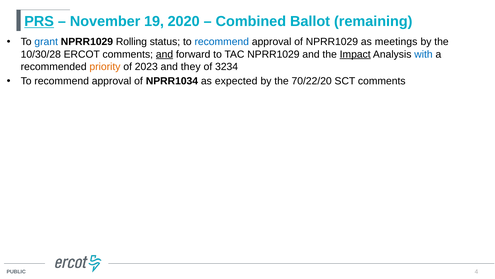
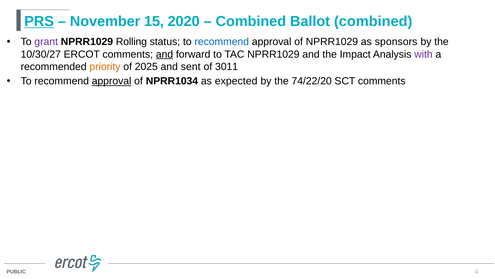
19: 19 -> 15
Ballot remaining: remaining -> combined
grant colour: blue -> purple
meetings: meetings -> sponsors
10/30/28: 10/30/28 -> 10/30/27
Impact underline: present -> none
with colour: blue -> purple
2023: 2023 -> 2025
they: they -> sent
3234: 3234 -> 3011
approval at (112, 81) underline: none -> present
70/22/20: 70/22/20 -> 74/22/20
